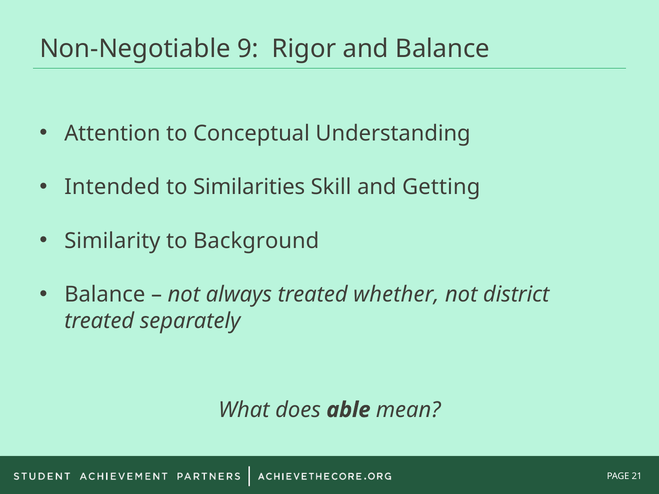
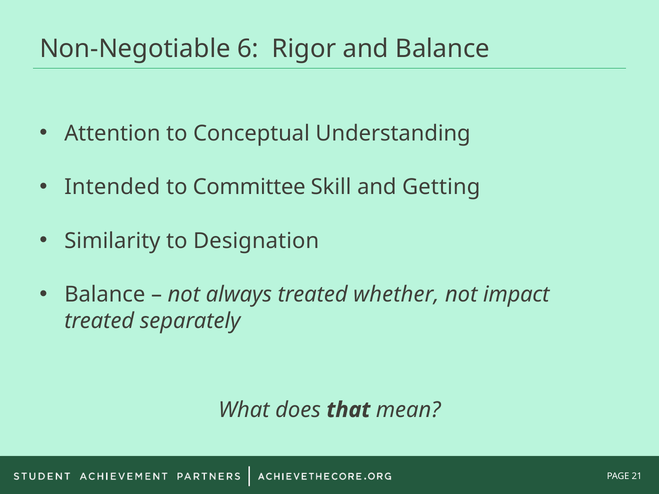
9: 9 -> 6
Similarities: Similarities -> Committee
Background: Background -> Designation
district: district -> impact
able: able -> that
